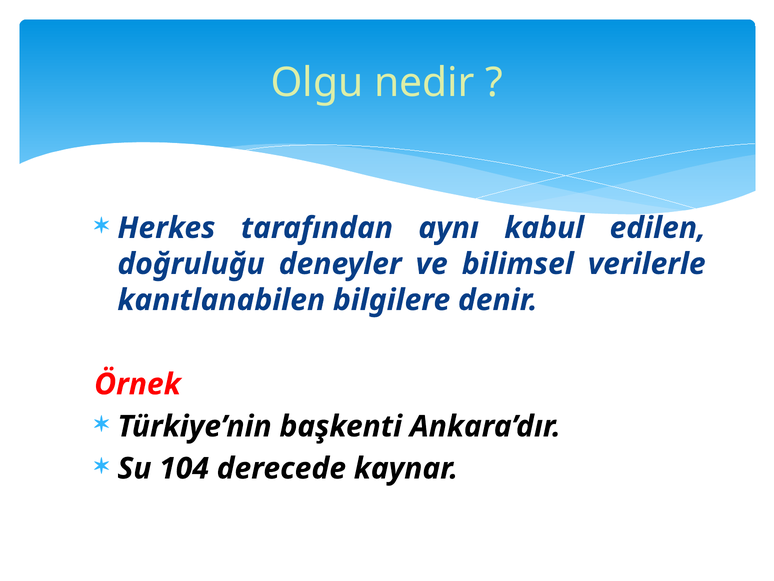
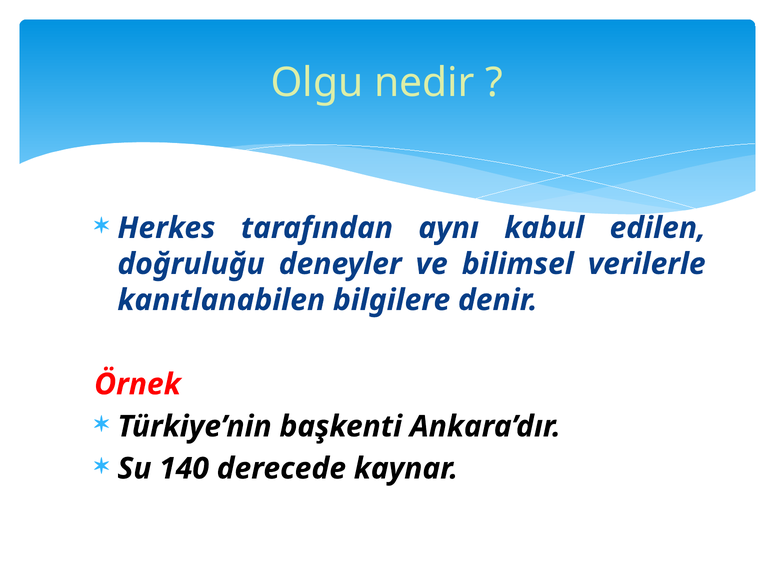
104: 104 -> 140
